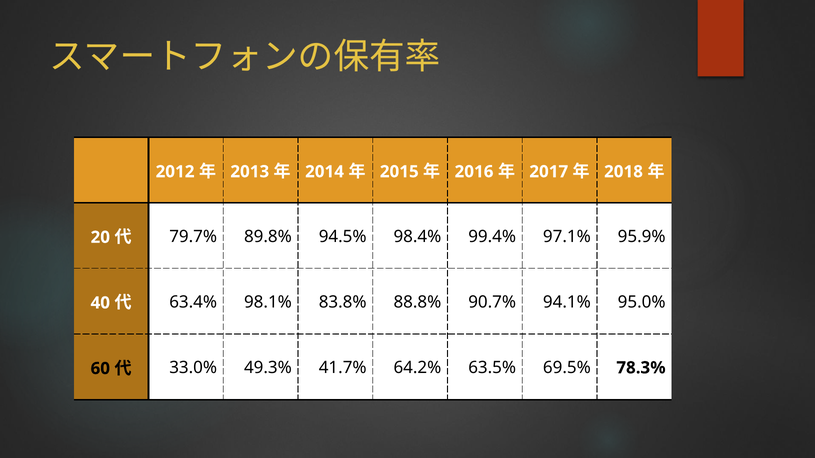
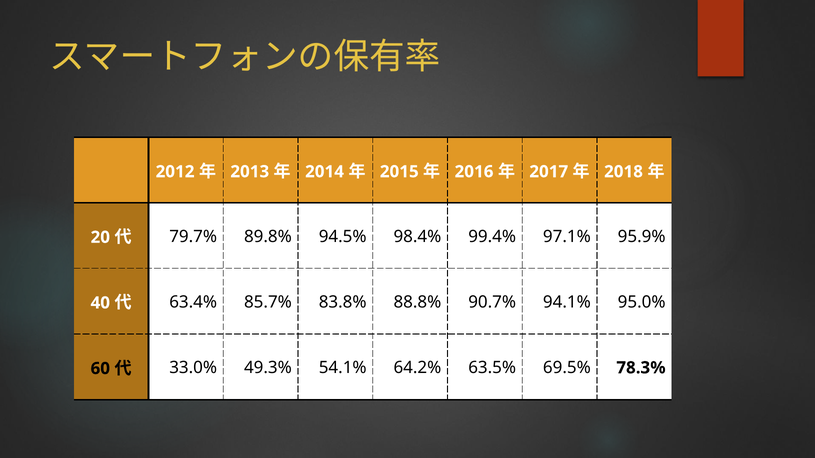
98.1%: 98.1% -> 85.7%
41.7%: 41.7% -> 54.1%
